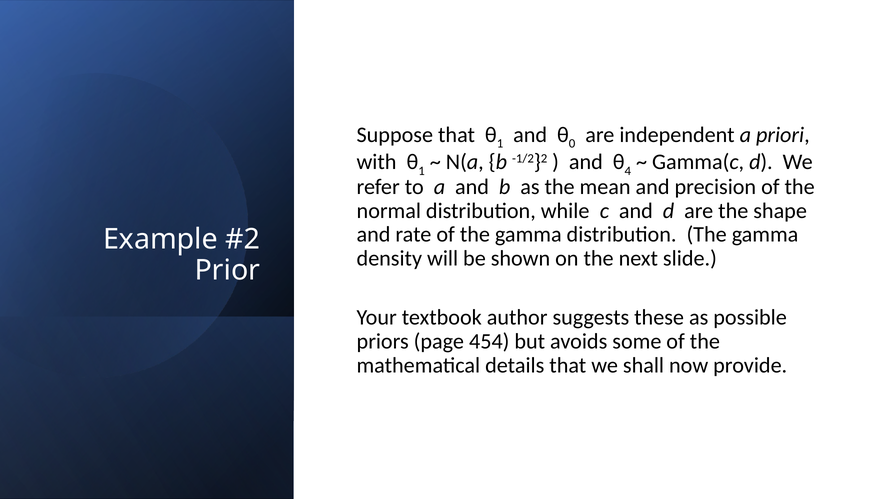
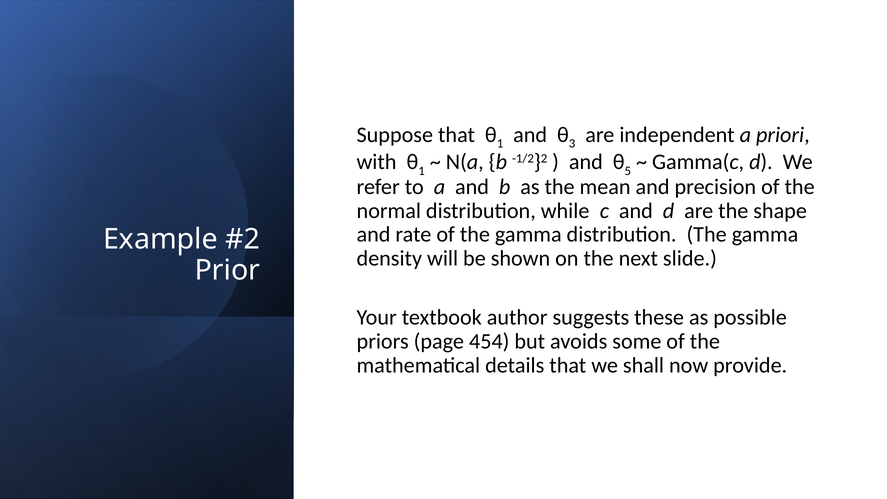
0: 0 -> 3
4: 4 -> 5
